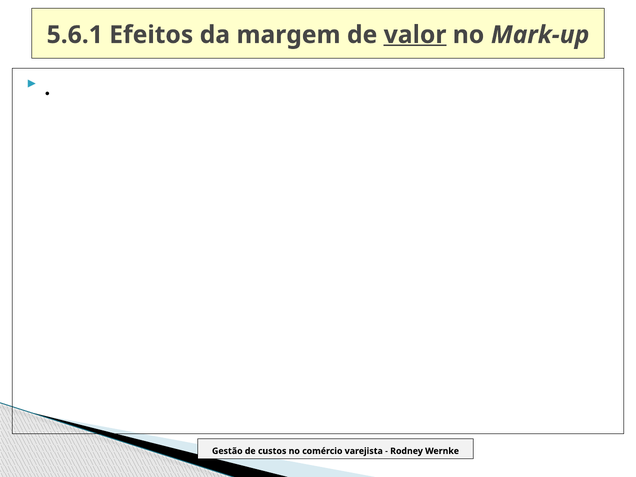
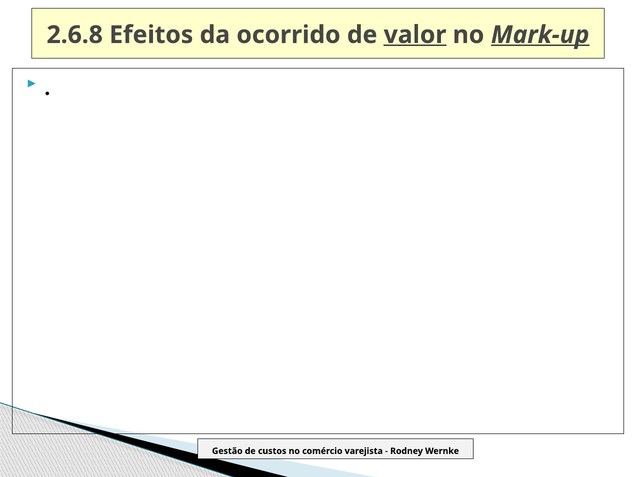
5.6.1: 5.6.1 -> 2.6.8
margem: margem -> ocorrido
Mark-up underline: none -> present
